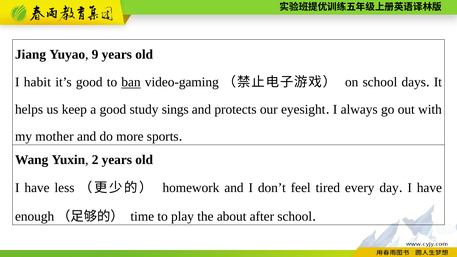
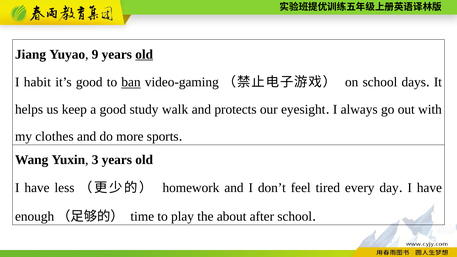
old at (144, 54) underline: none -> present
sings: sings -> walk
mother: mother -> clothes
2: 2 -> 3
